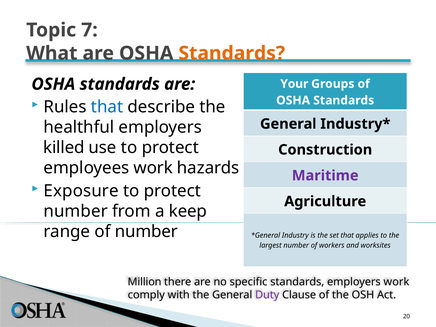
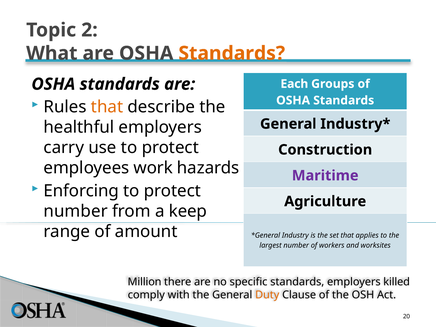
7: 7 -> 2
Your: Your -> Each
that at (107, 107) colour: blue -> orange
killed: killed -> carry
Exposure: Exposure -> Enforcing
of number: number -> amount
employers work: work -> killed
Duty colour: purple -> orange
